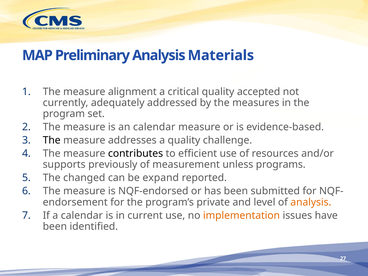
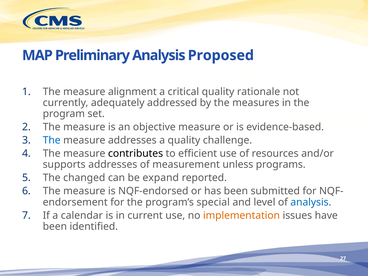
Materials: Materials -> Proposed
accepted: accepted -> rationale
an calendar: calendar -> objective
The at (52, 140) colour: black -> blue
supports previously: previously -> addresses
private: private -> special
analysis at (311, 202) colour: orange -> blue
